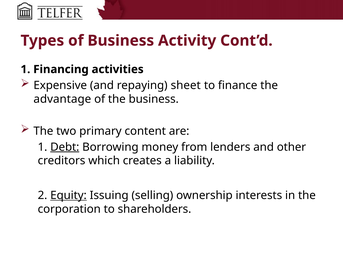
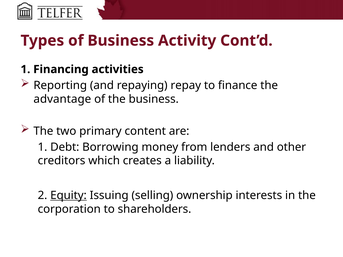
Expensive: Expensive -> Reporting
sheet: sheet -> repay
Debt underline: present -> none
